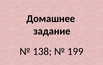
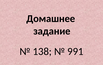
199: 199 -> 991
